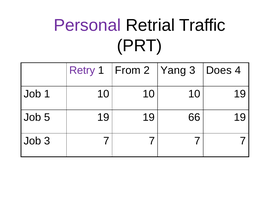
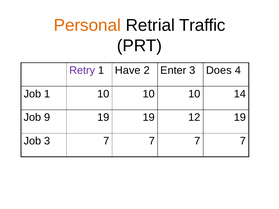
Personal colour: purple -> orange
From: From -> Have
Yang: Yang -> Enter
10 19: 19 -> 14
5: 5 -> 9
66: 66 -> 12
